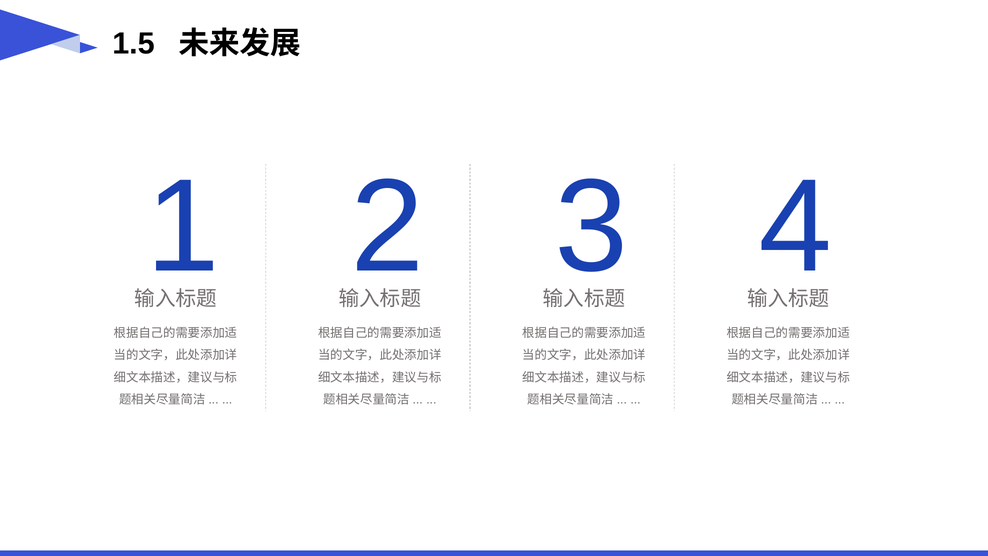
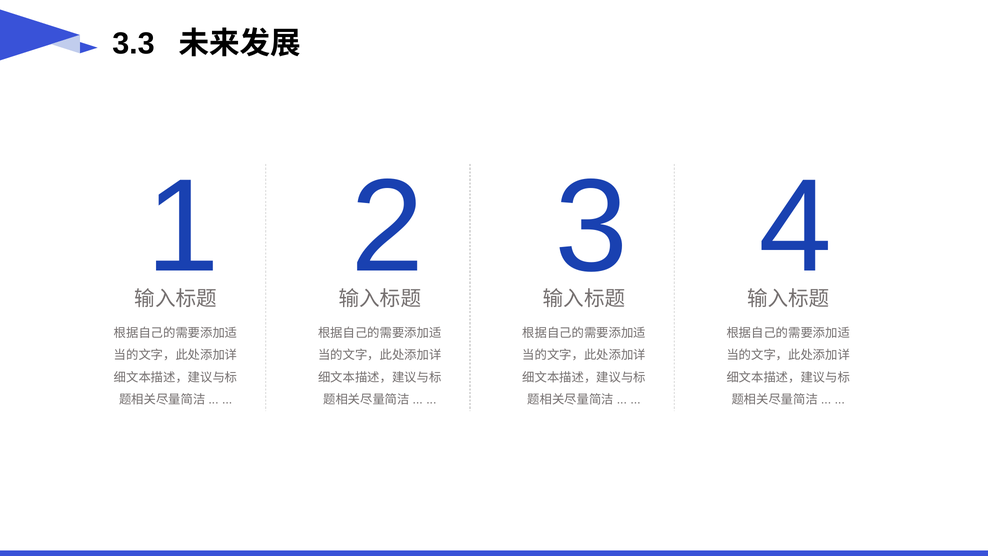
1.5: 1.5 -> 3.3
